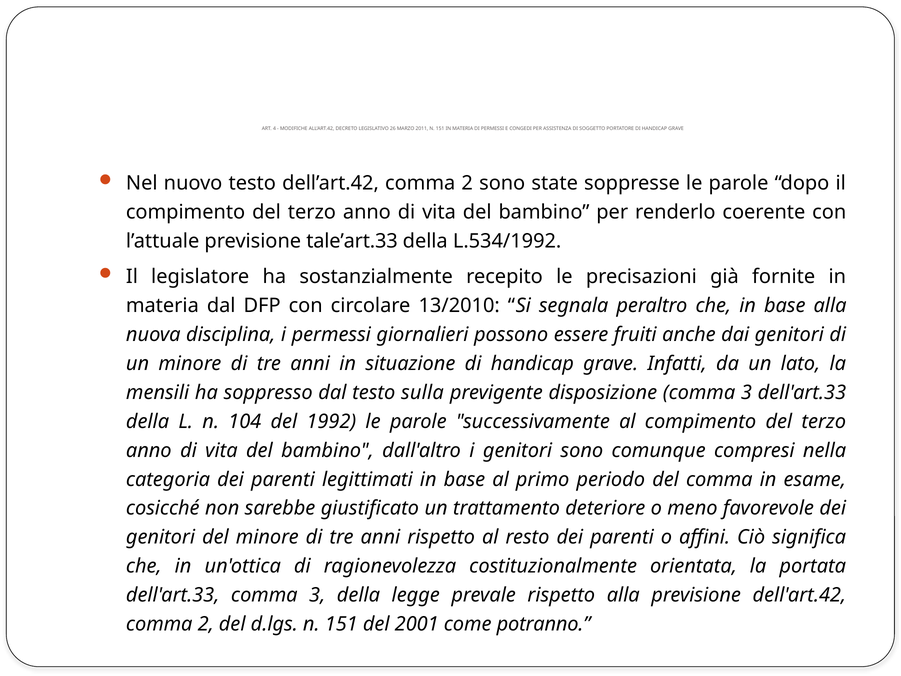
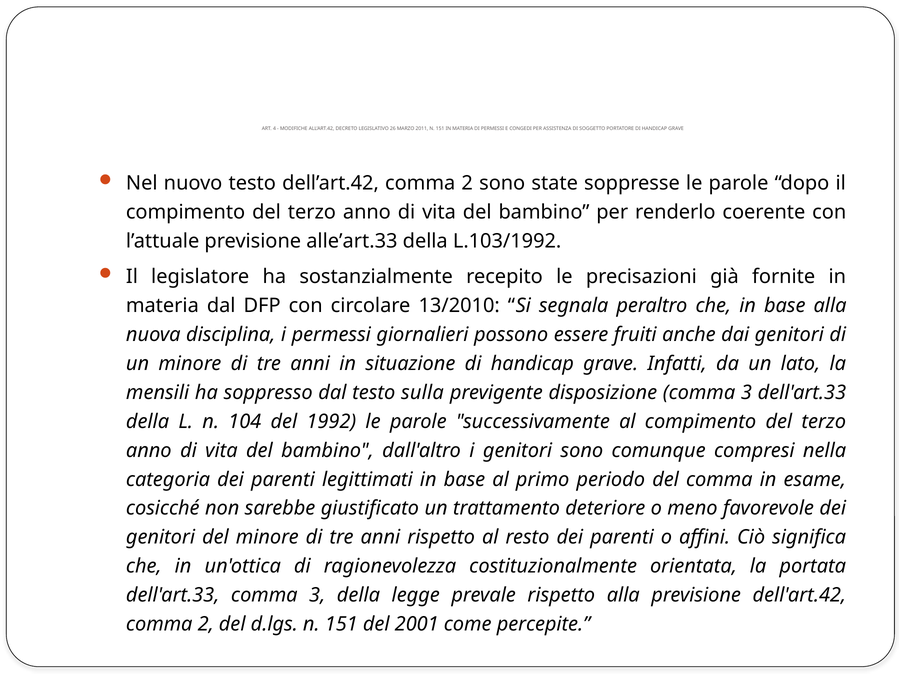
tale’art.33: tale’art.33 -> alle’art.33
L.534/1992: L.534/1992 -> L.103/1992
potranno: potranno -> percepite
